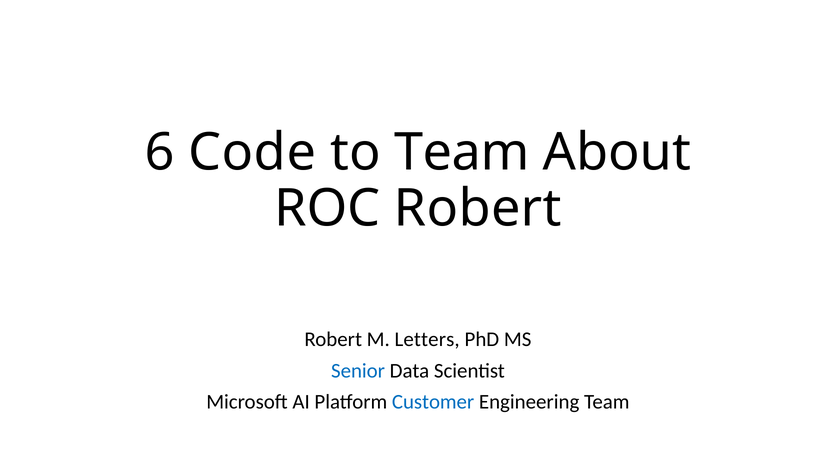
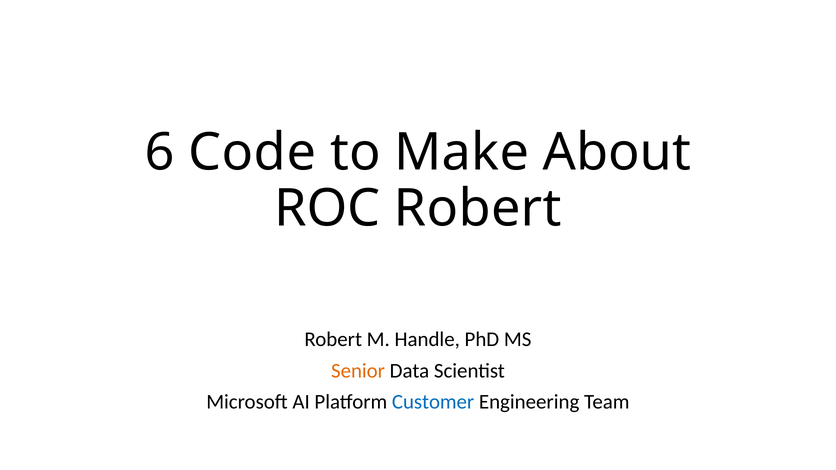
to Team: Team -> Make
Letters: Letters -> Handle
Senior colour: blue -> orange
